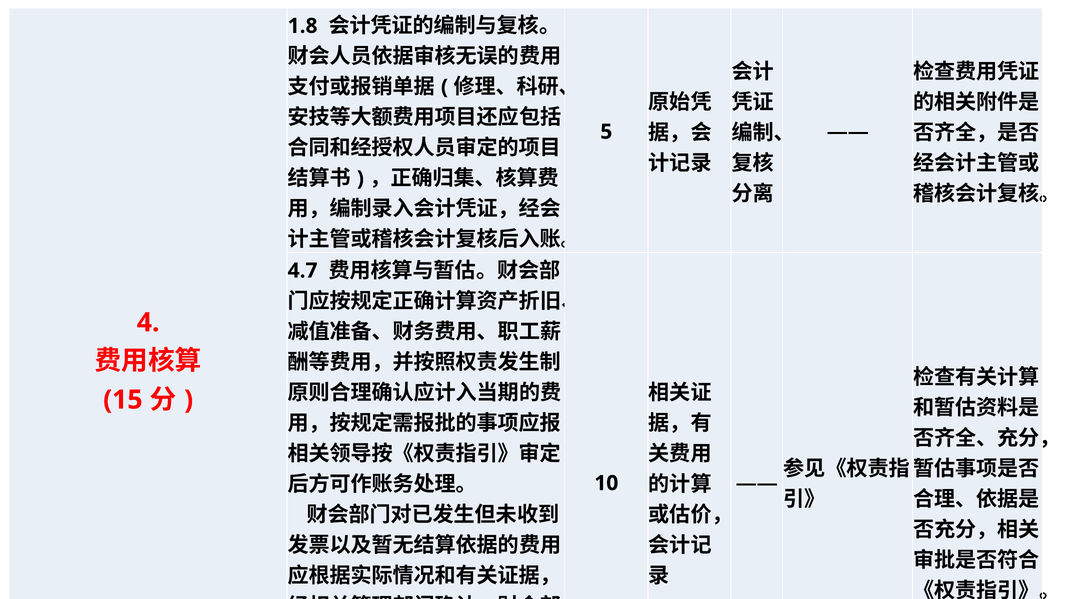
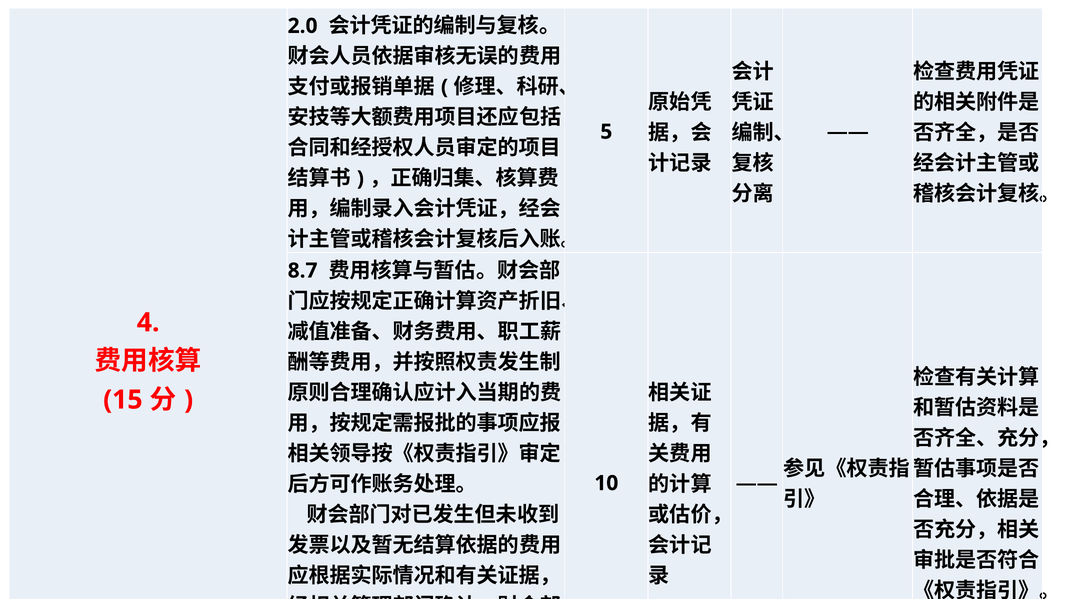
1.8: 1.8 -> 2.0
4.7: 4.7 -> 8.7
